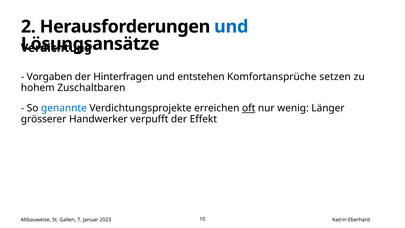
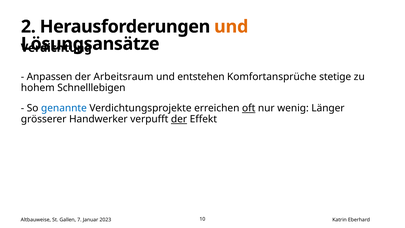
und at (231, 27) colour: blue -> orange
Vorgaben: Vorgaben -> Anpassen
Hinterfragen: Hinterfragen -> Arbeitsraum
setzen: setzen -> stetige
Zuschaltbaren: Zuschaltbaren -> Schnelllebigen
der at (179, 119) underline: none -> present
